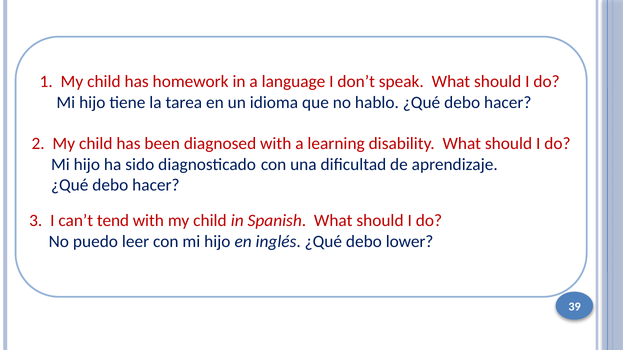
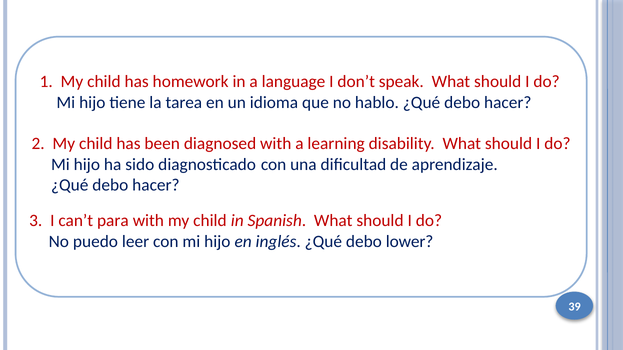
tend: tend -> para
